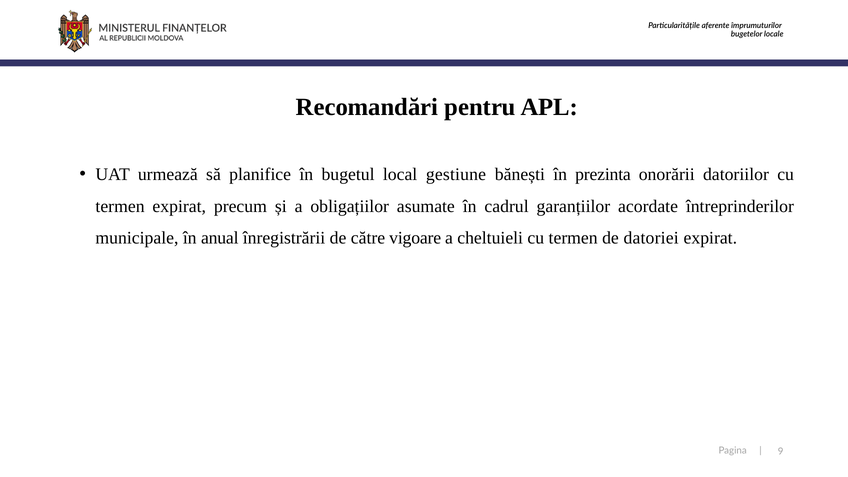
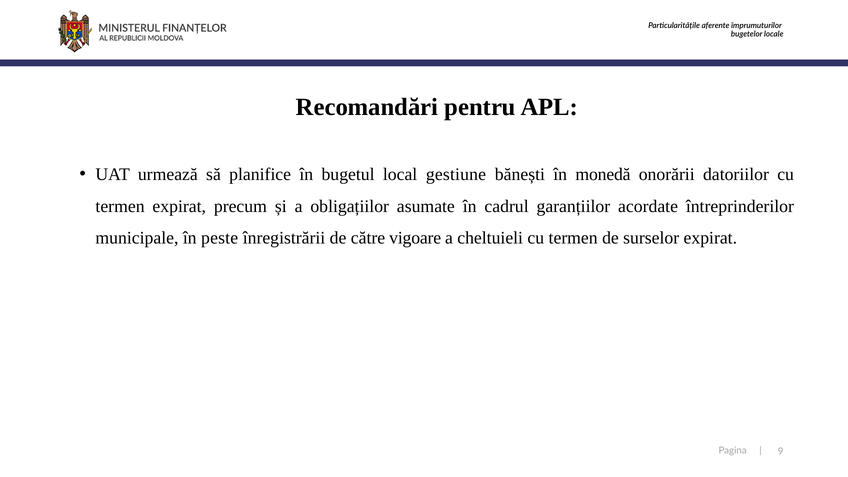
prezinta: prezinta -> monedă
anual: anual -> peste
datoriei: datoriei -> surselor
